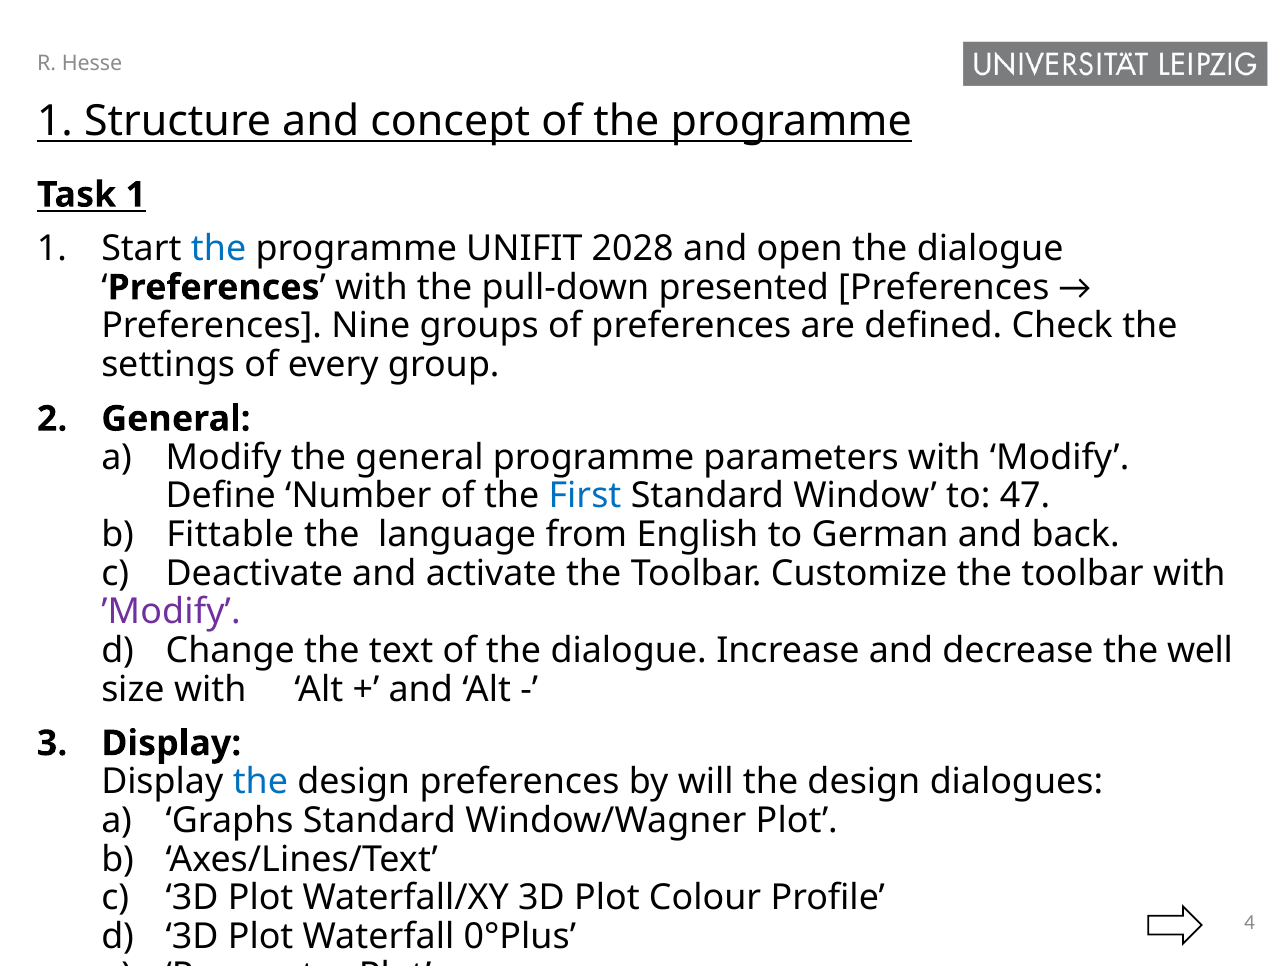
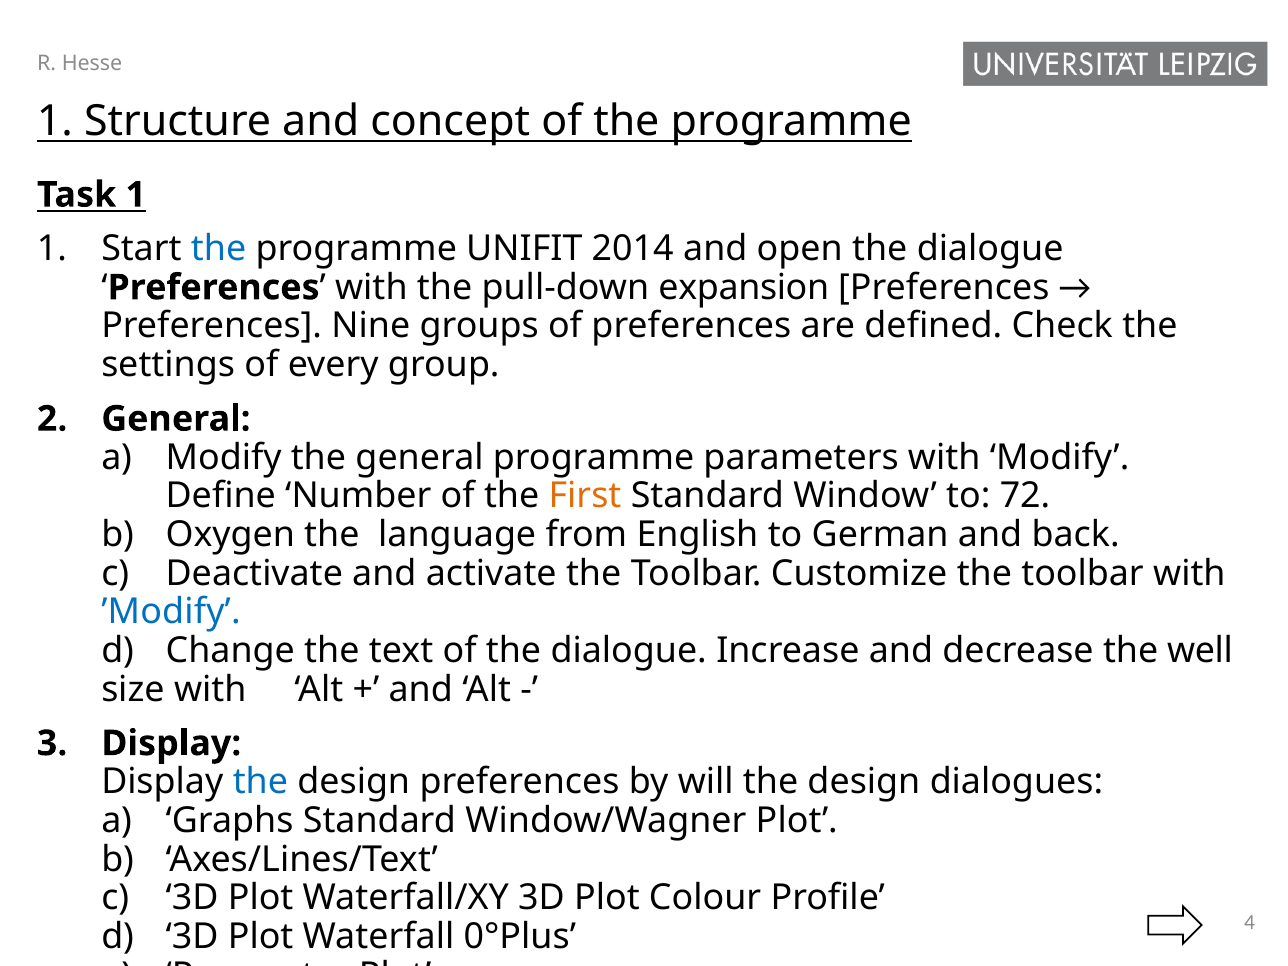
2028: 2028 -> 2014
presented: presented -> expansion
First colour: blue -> orange
47: 47 -> 72
Fittable: Fittable -> Oxygen
’Modify colour: purple -> blue
